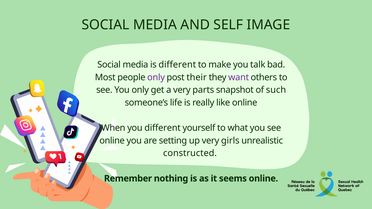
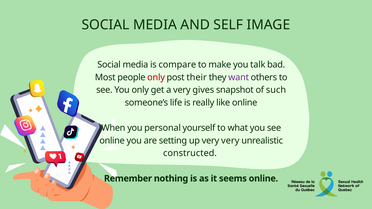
is different: different -> compare
only at (156, 77) colour: purple -> red
parts: parts -> gives
you different: different -> personal
very girls: girls -> very
